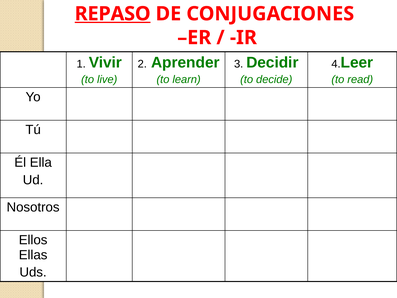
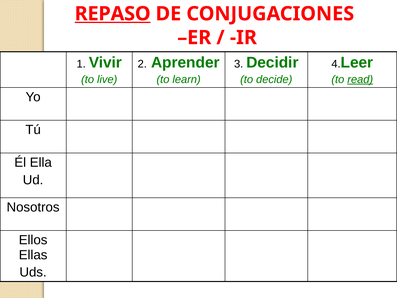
read underline: none -> present
